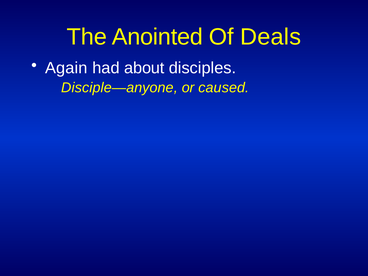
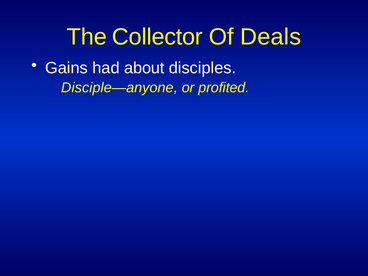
Anointed: Anointed -> Collector
Again: Again -> Gains
caused: caused -> profited
